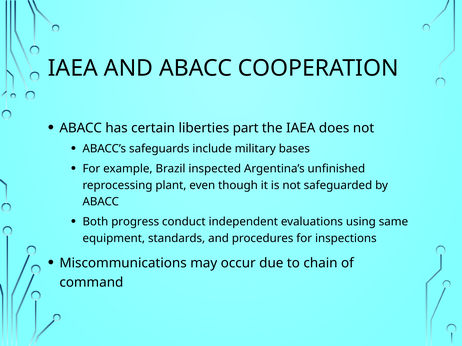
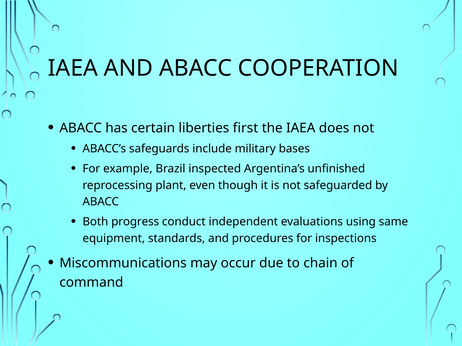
part: part -> first
